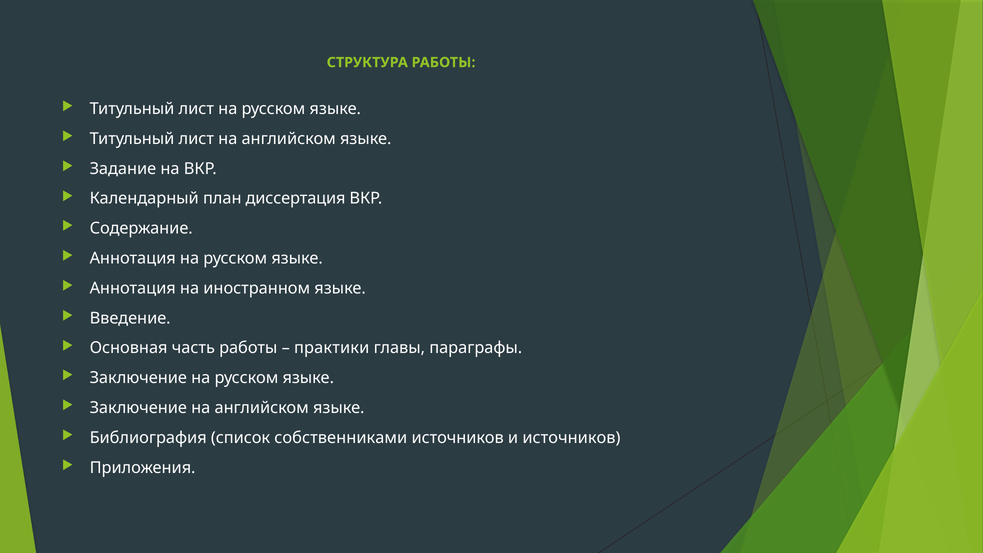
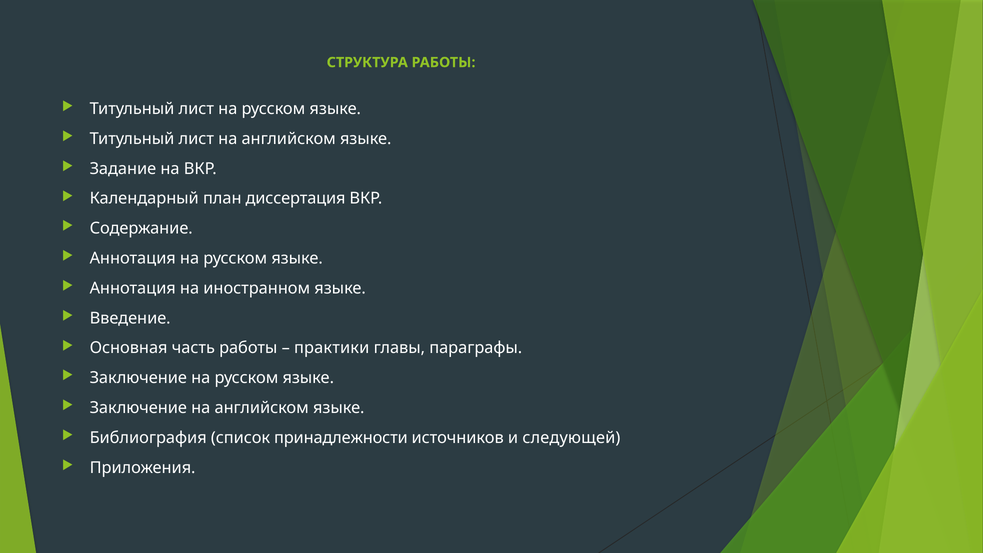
собственниками: собственниками -> принадлежности
и источников: источников -> следующей
